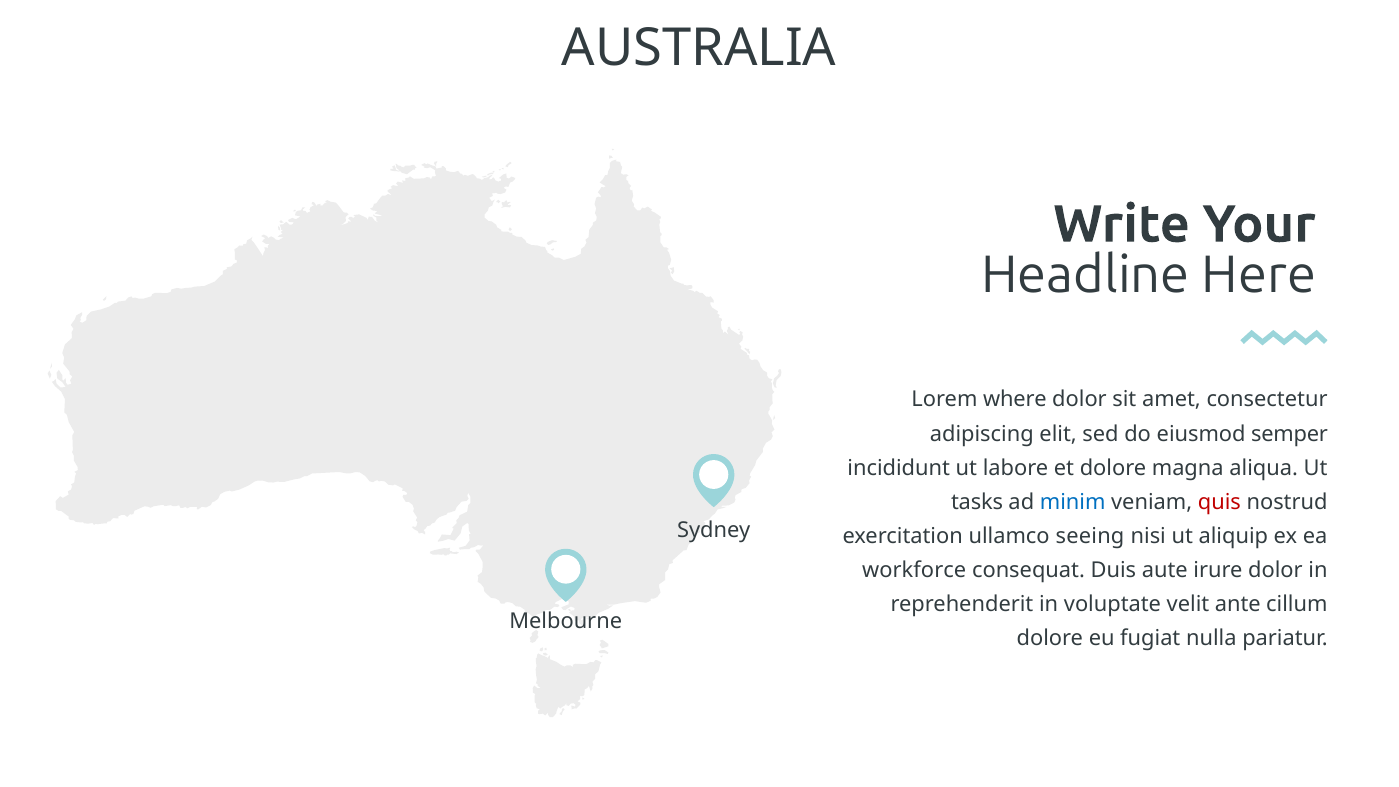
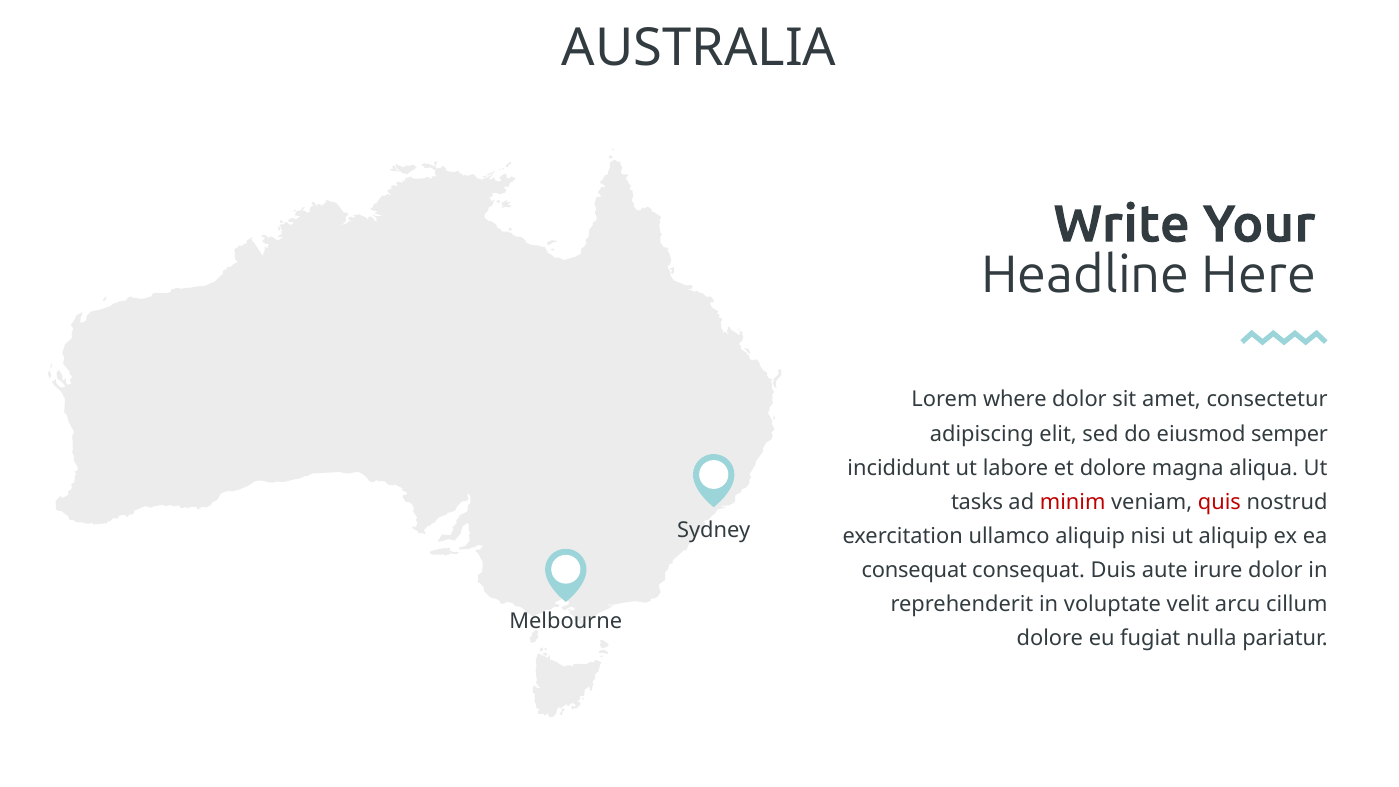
minim colour: blue -> red
ullamco seeing: seeing -> aliquip
workforce at (914, 570): workforce -> consequat
ante: ante -> arcu
